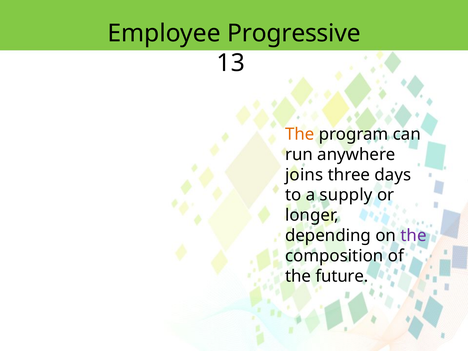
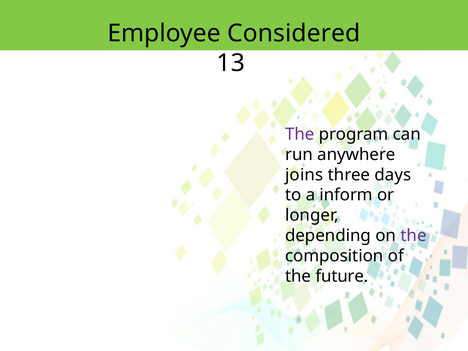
Progressive: Progressive -> Considered
The at (300, 134) colour: orange -> purple
supply: supply -> inform
